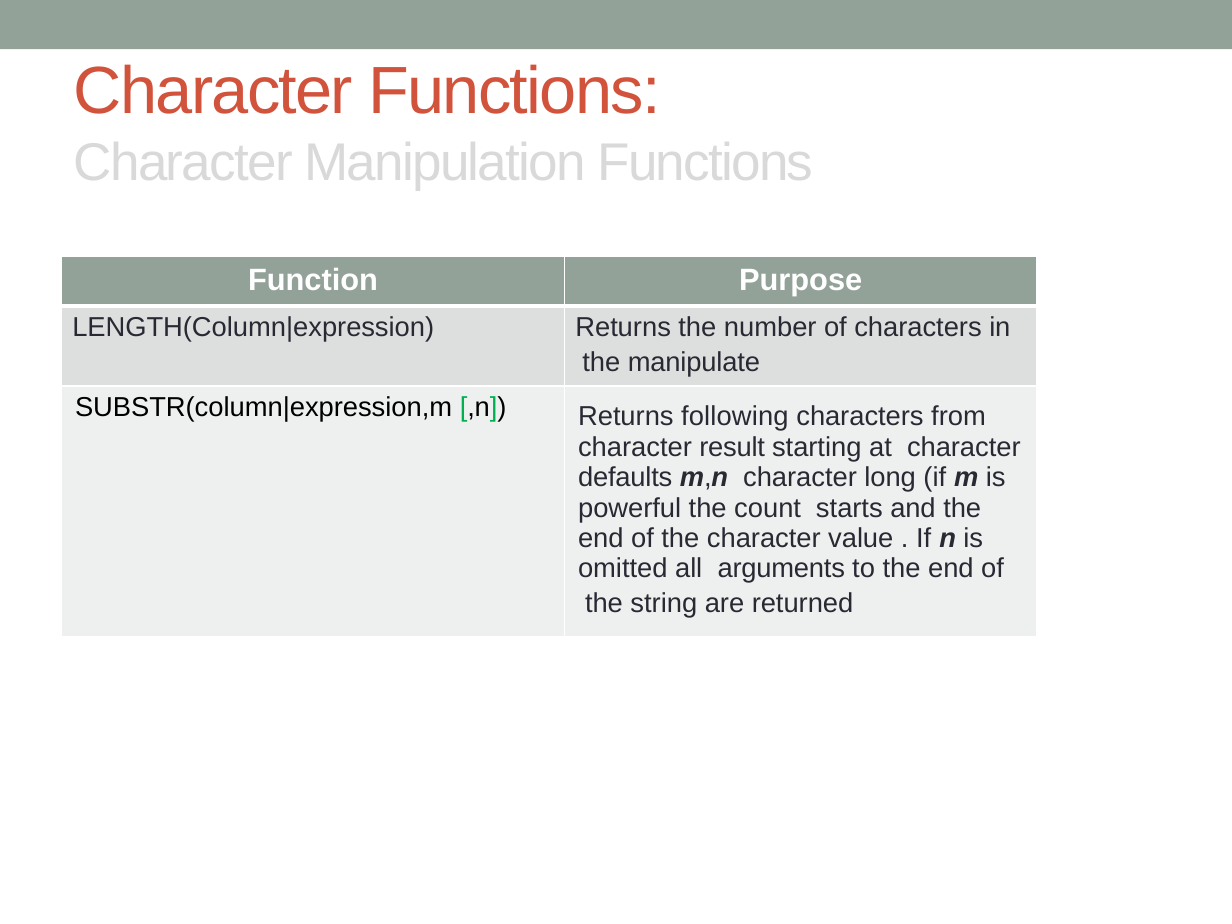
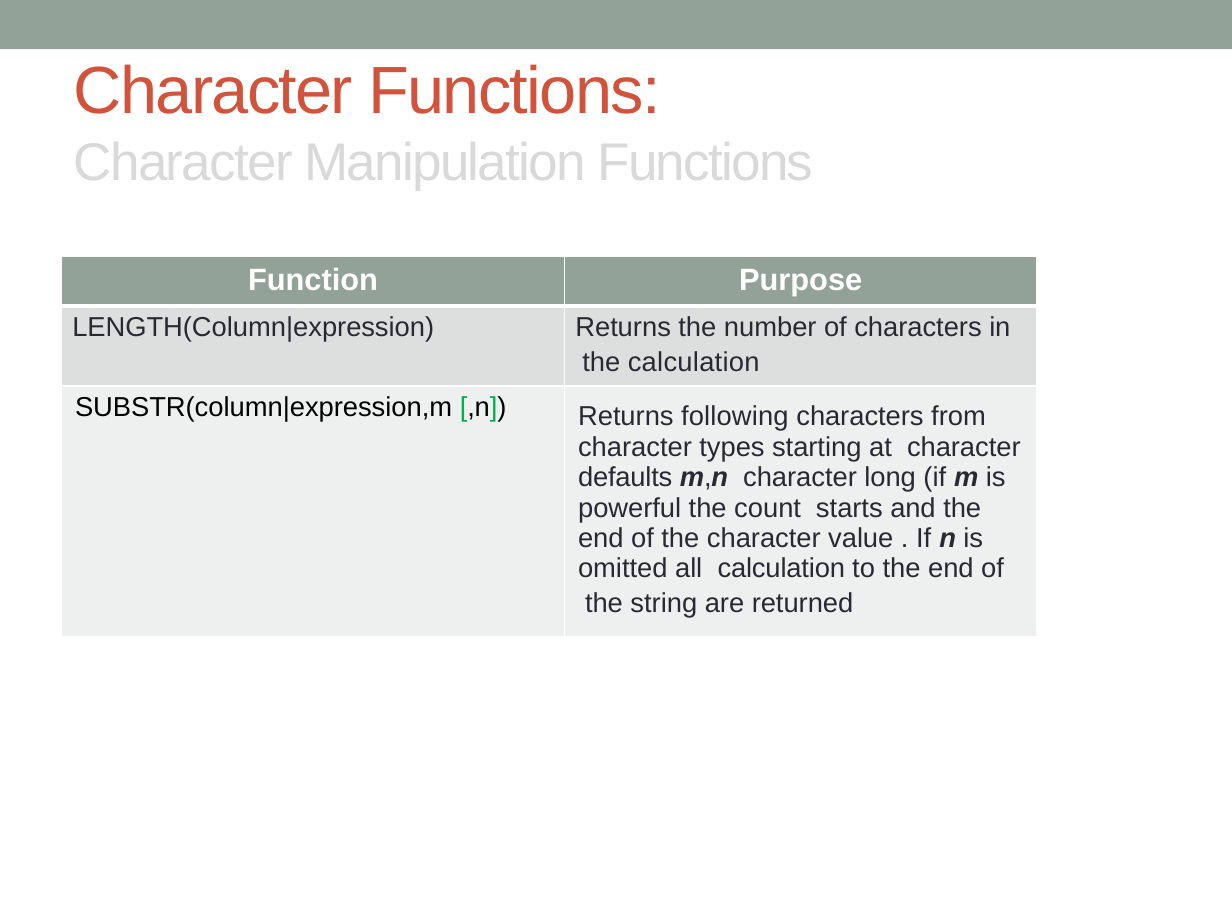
the manipulate: manipulate -> calculation
result: result -> types
all arguments: arguments -> calculation
